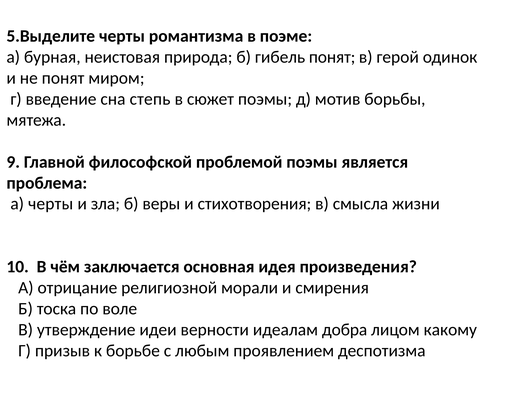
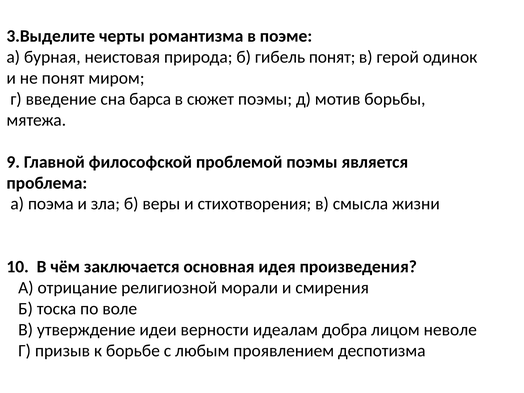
5.Выделите: 5.Выделите -> 3.Выделите
степь: степь -> барса
а черты: черты -> поэма
какому: какому -> неволе
